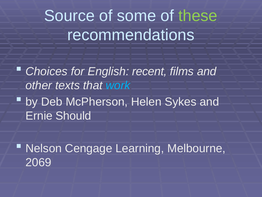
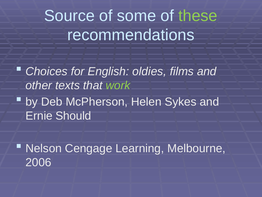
recent: recent -> oldies
work colour: light blue -> light green
2069: 2069 -> 2006
